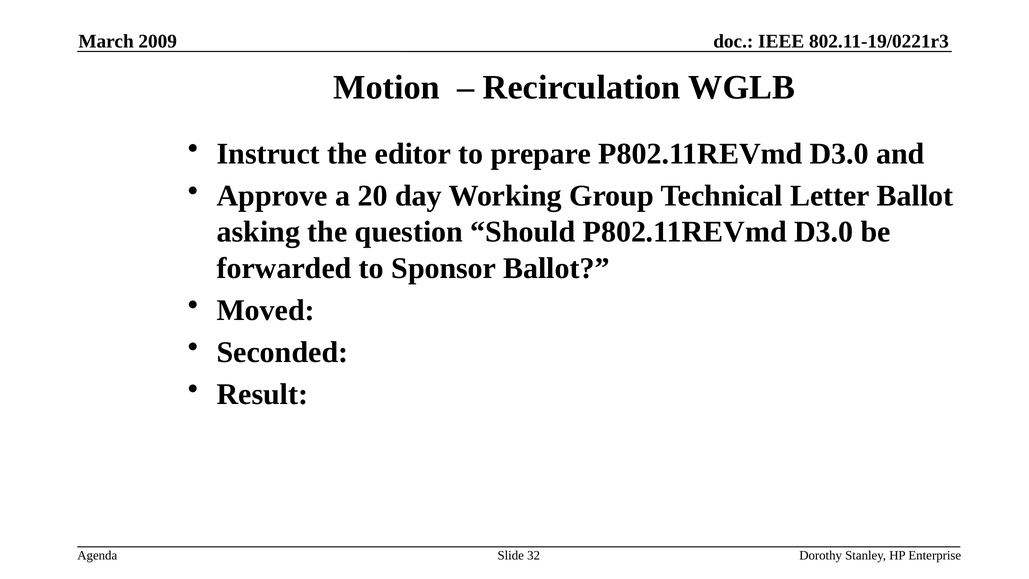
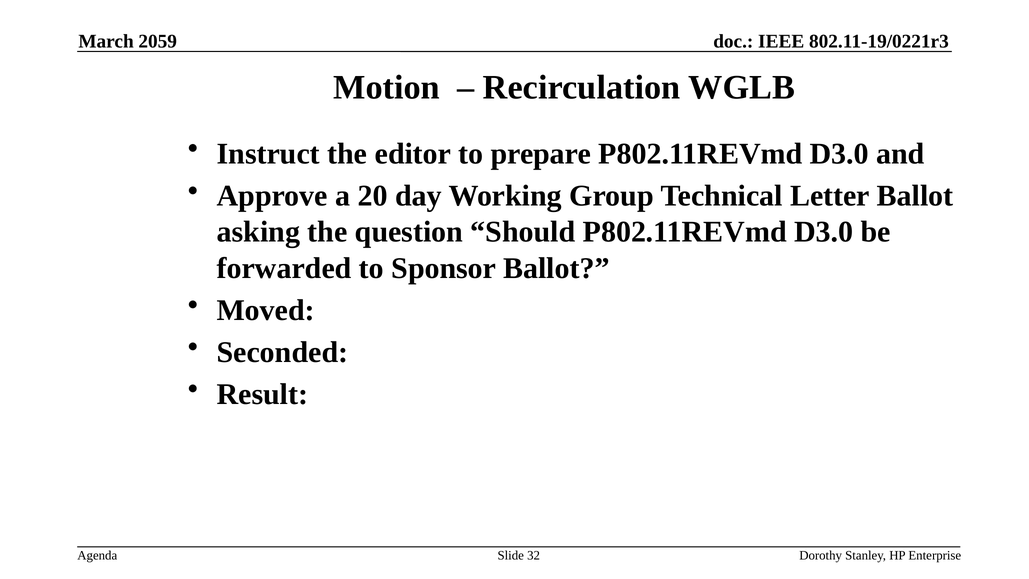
2009: 2009 -> 2059
